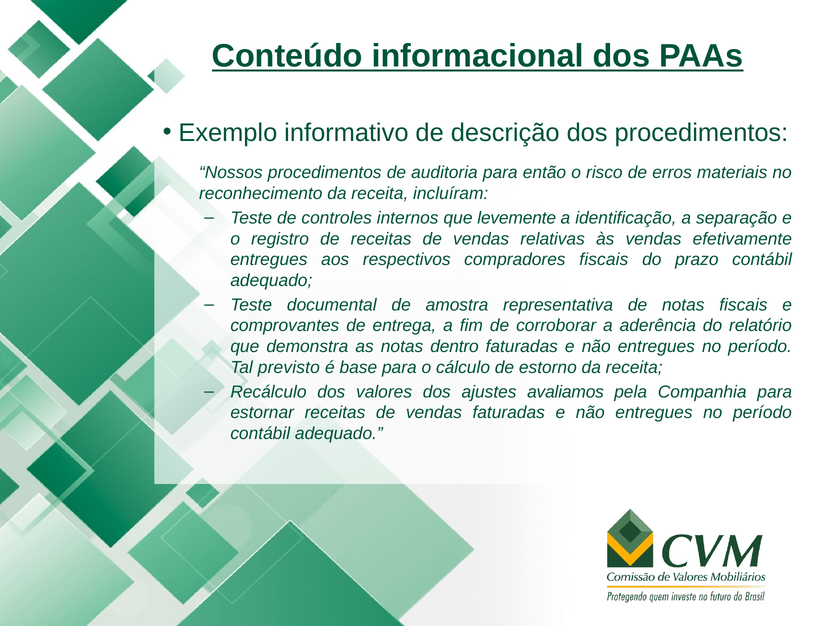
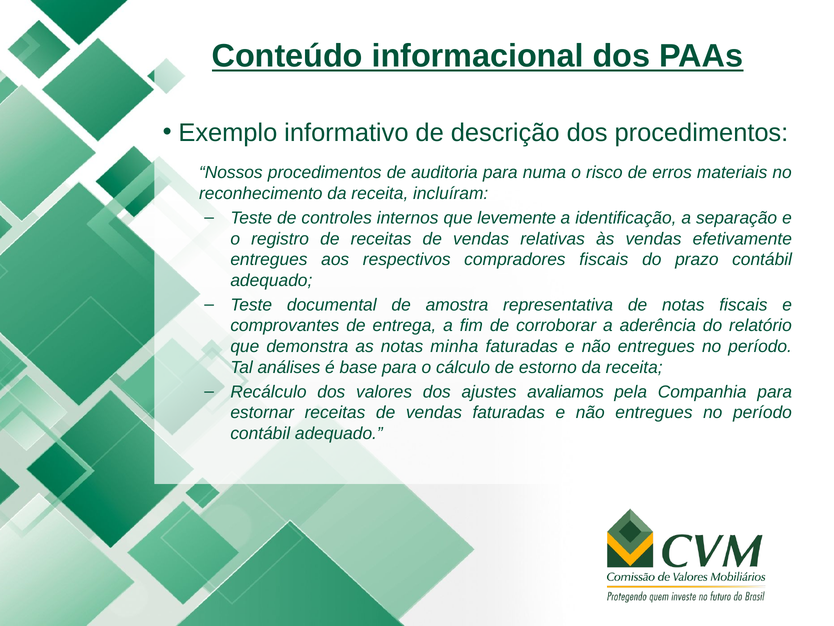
então: então -> numa
dentro: dentro -> minha
previsto: previsto -> análises
